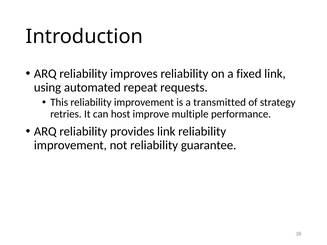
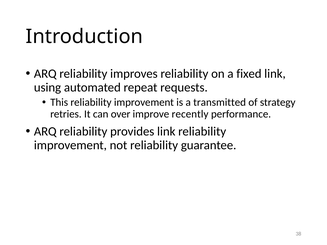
host: host -> over
multiple: multiple -> recently
